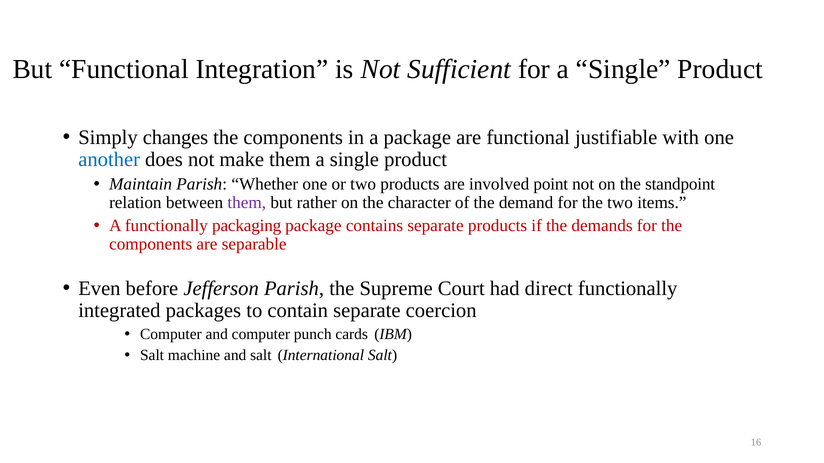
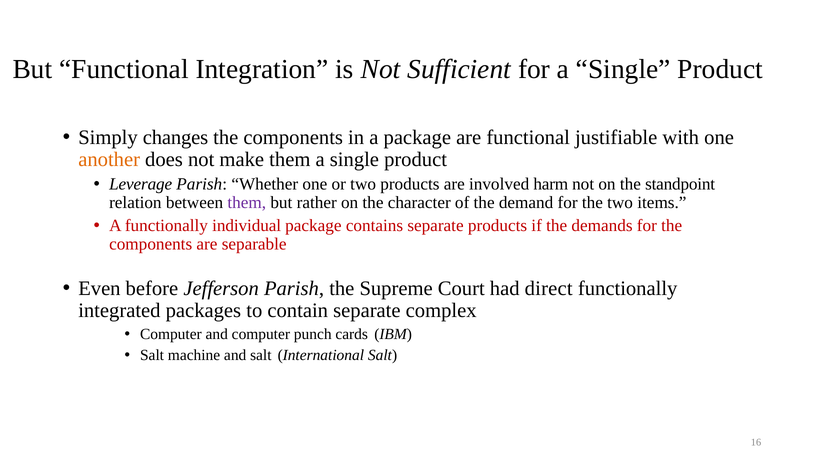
another colour: blue -> orange
Maintain: Maintain -> Leverage
point: point -> harm
packaging: packaging -> individual
coercion: coercion -> complex
